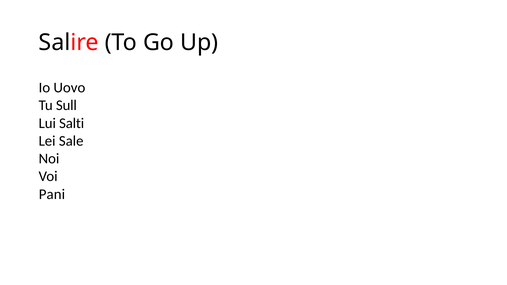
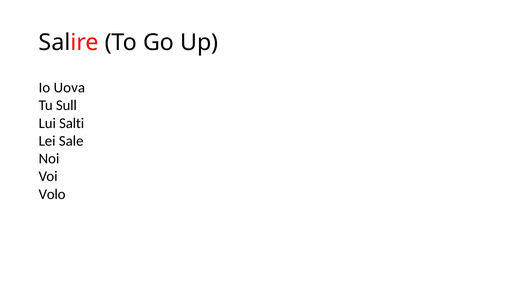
Uovo: Uovo -> Uova
Pani: Pani -> Volo
